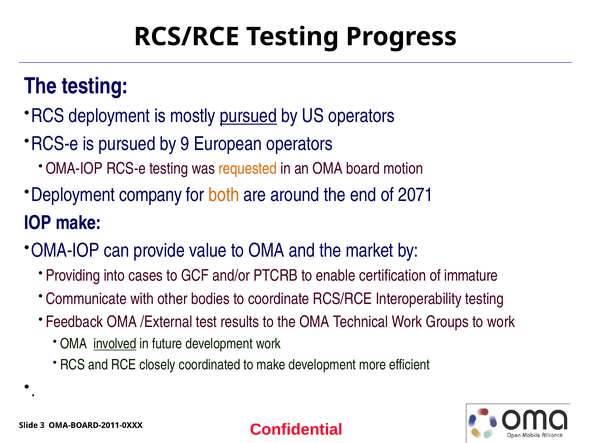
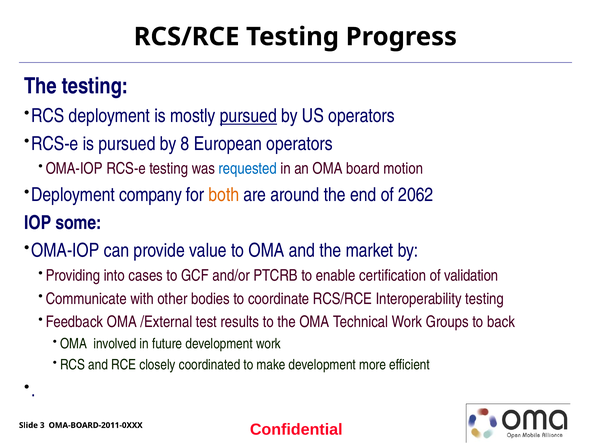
9: 9 -> 8
requested colour: orange -> blue
2071: 2071 -> 2062
IOP make: make -> some
immature: immature -> validation
to work: work -> back
involved underline: present -> none
